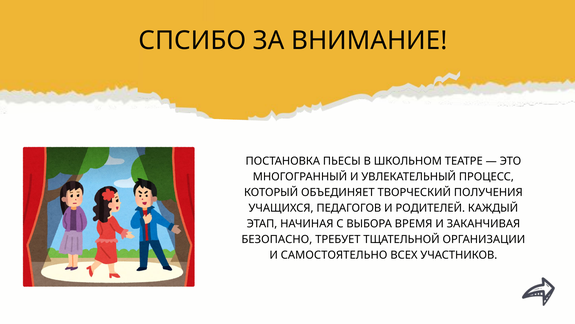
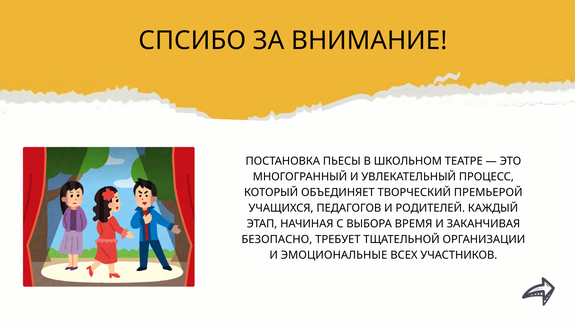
ПОЛУЧЕНИЯ: ПОЛУЧЕНИЯ -> ПРЕМЬЕРОЙ
САМОСТОЯТЕЛЬНО: САМОСТОЯТЕЛЬНО -> ЭМОЦИОНАЛЬНЫЕ
